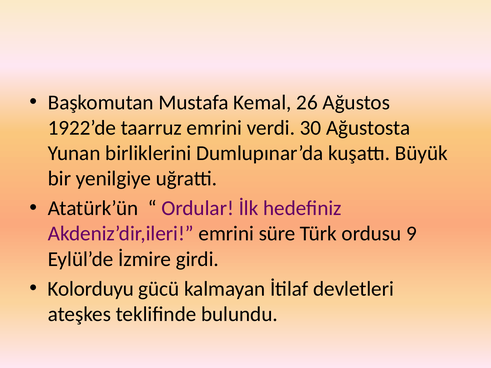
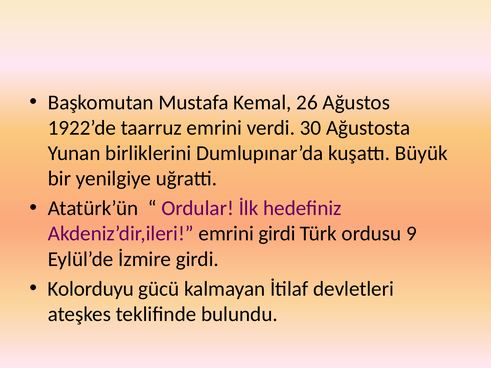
emrini süre: süre -> girdi
